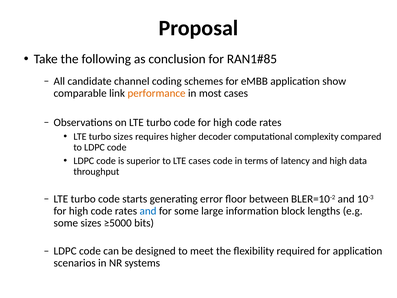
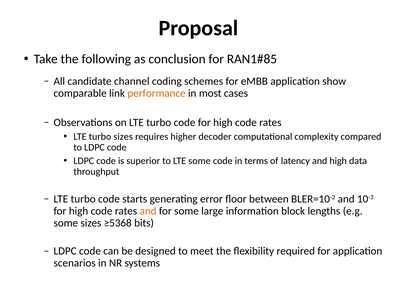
LTE cases: cases -> some
and at (148, 211) colour: blue -> orange
≥5000: ≥5000 -> ≥5368
